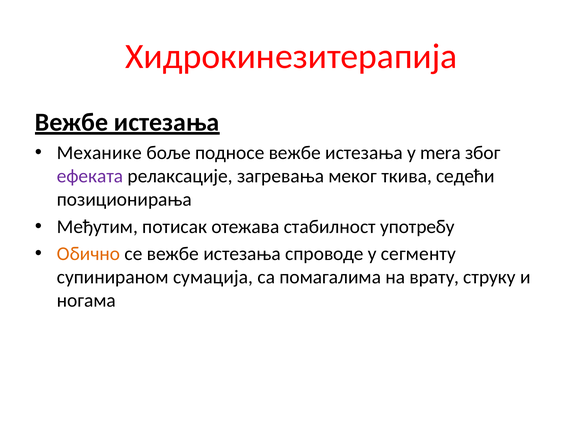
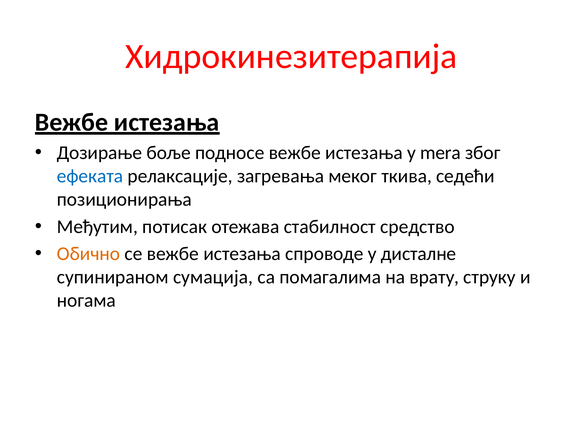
Механике: Механике -> Дозирање
ефеката colour: purple -> blue
употребу: употребу -> срeдствo
сегменту: сегменту -> дисталне
